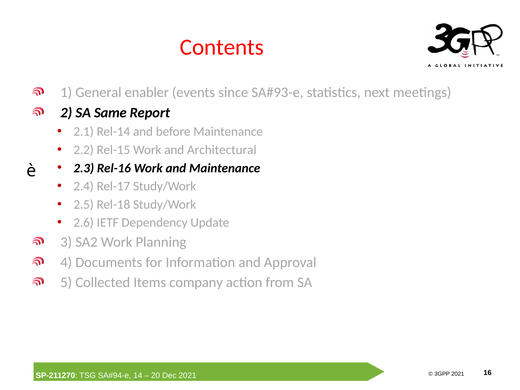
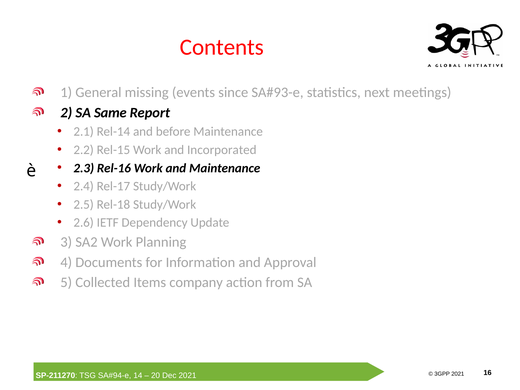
enabler: enabler -> missing
Architectural: Architectural -> Incorporated
